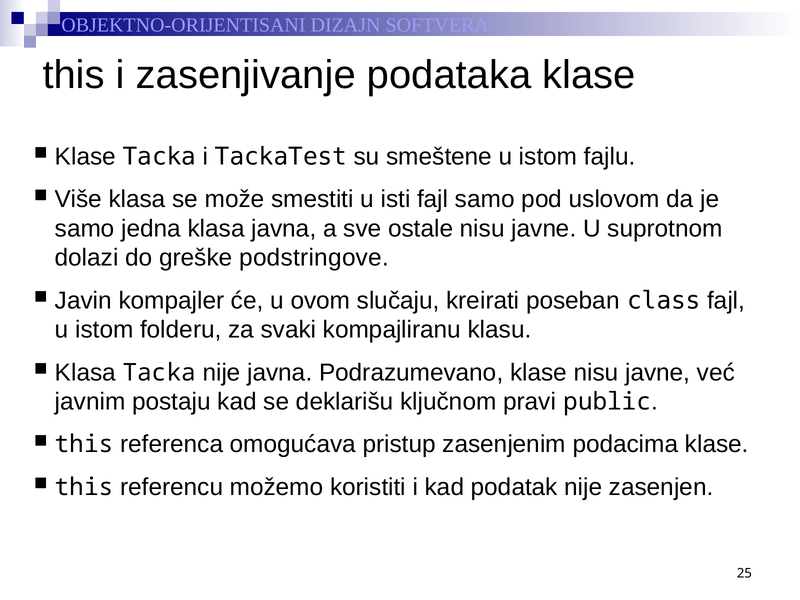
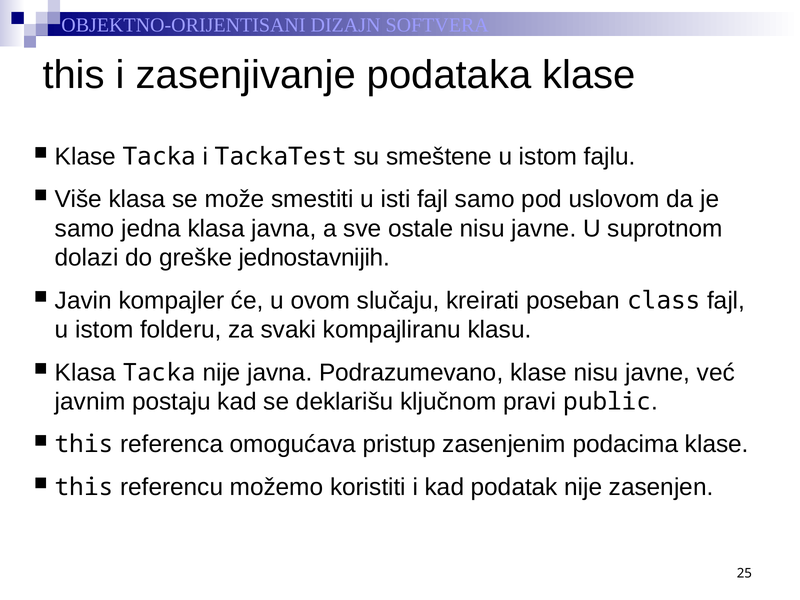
podstringove: podstringove -> jednostavnijih
